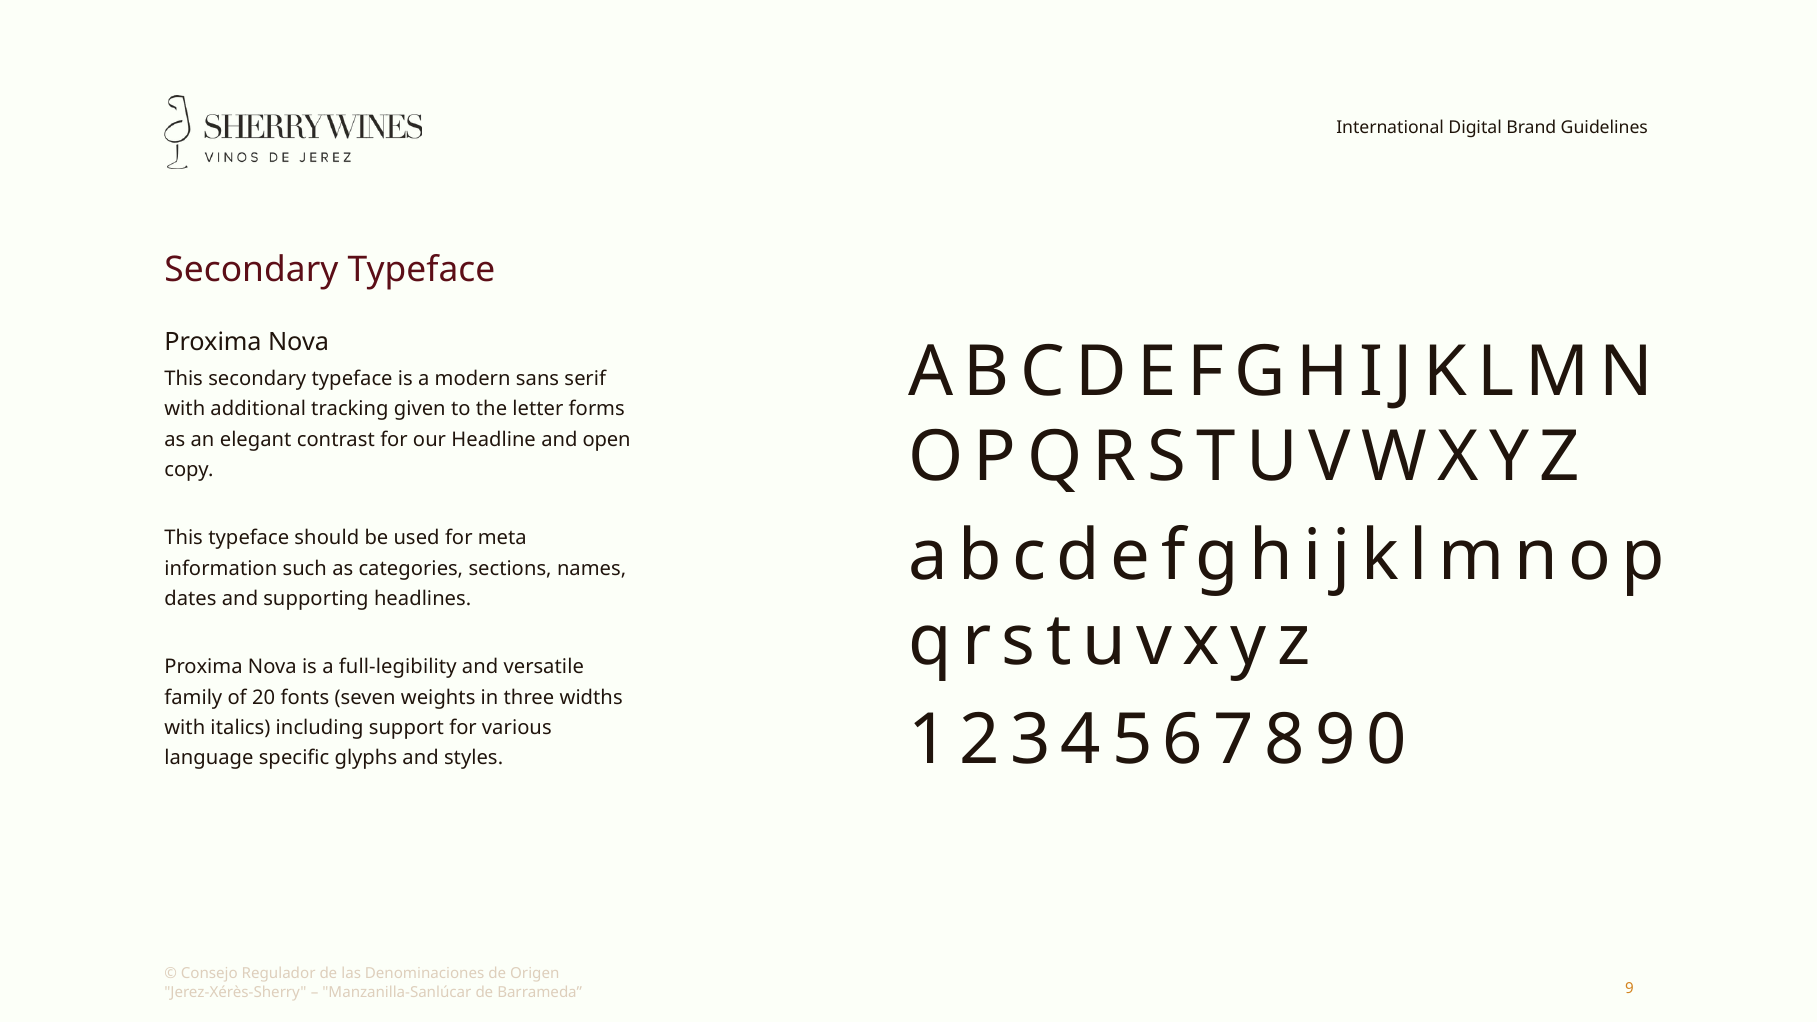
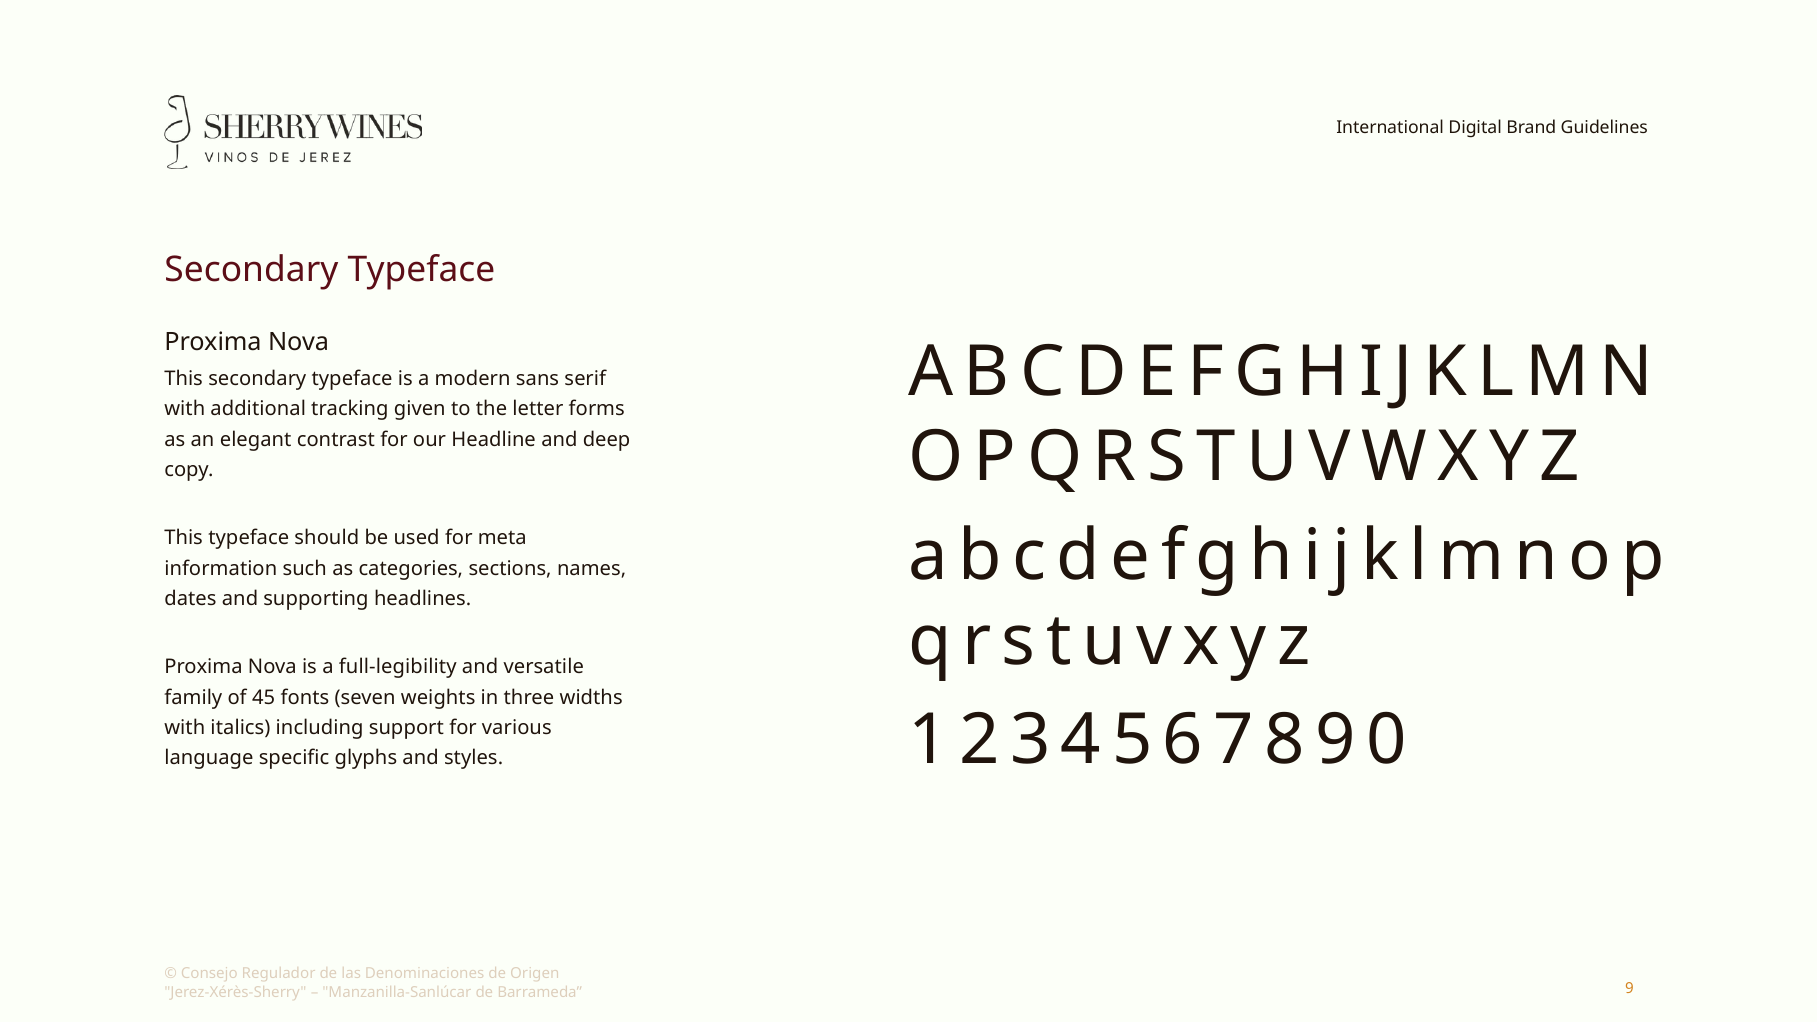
open: open -> deep
20: 20 -> 45
